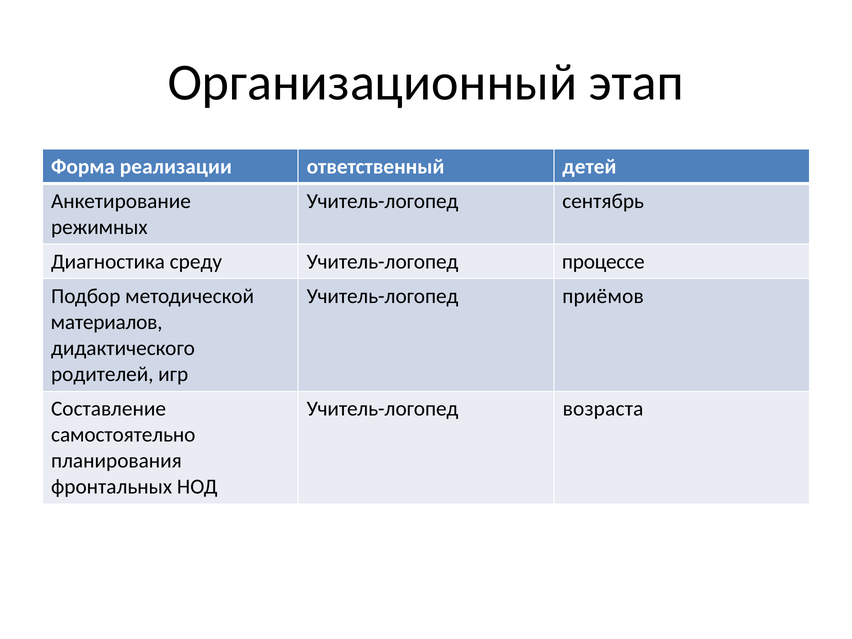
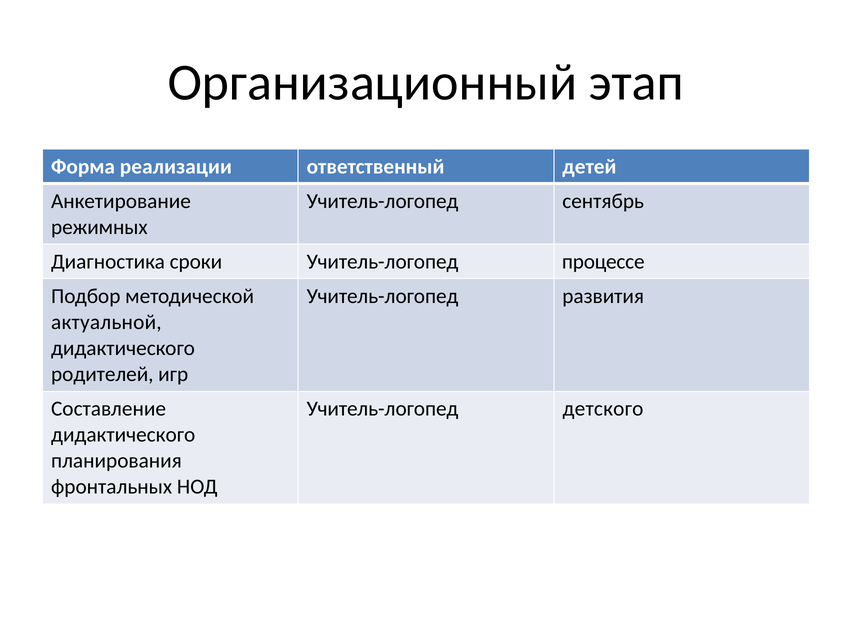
среду: среду -> сроки
приёмов: приёмов -> развития
материалов: материалов -> актуальной
возраста: возраста -> детского
самостоятельно at (123, 435): самостоятельно -> дидактического
